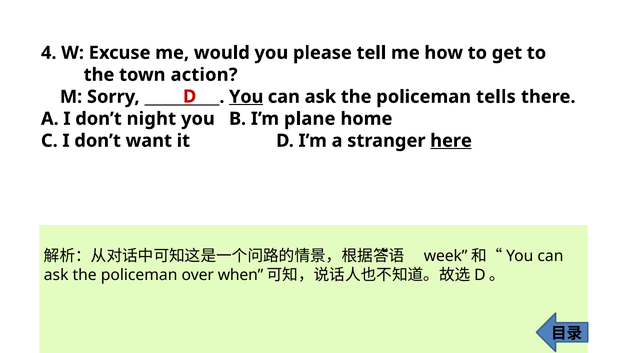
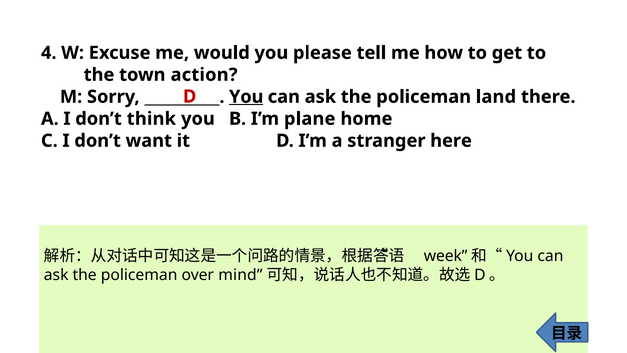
tells: tells -> land
night: night -> think
here underline: present -> none
when: when -> mind
